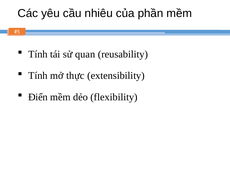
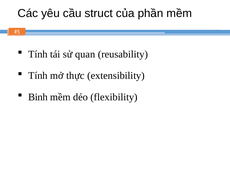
nhiêu: nhiêu -> struct
Điển: Điển -> Binh
